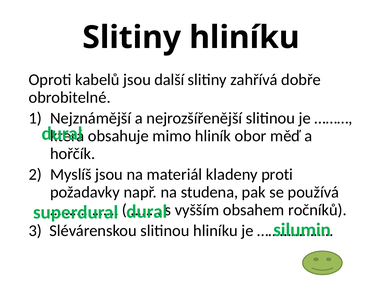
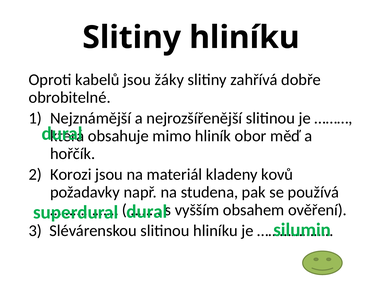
další: další -> žáky
Myslíš: Myslíš -> Korozi
proti: proti -> kovů
ročníků: ročníků -> ověření
